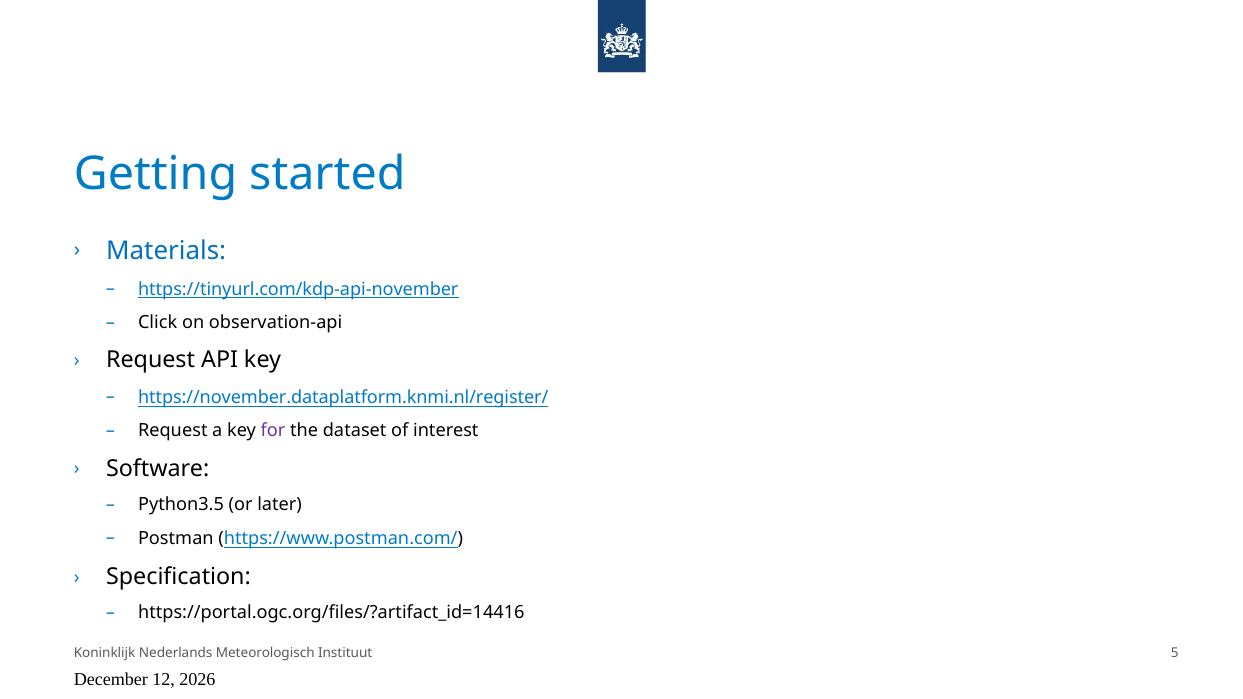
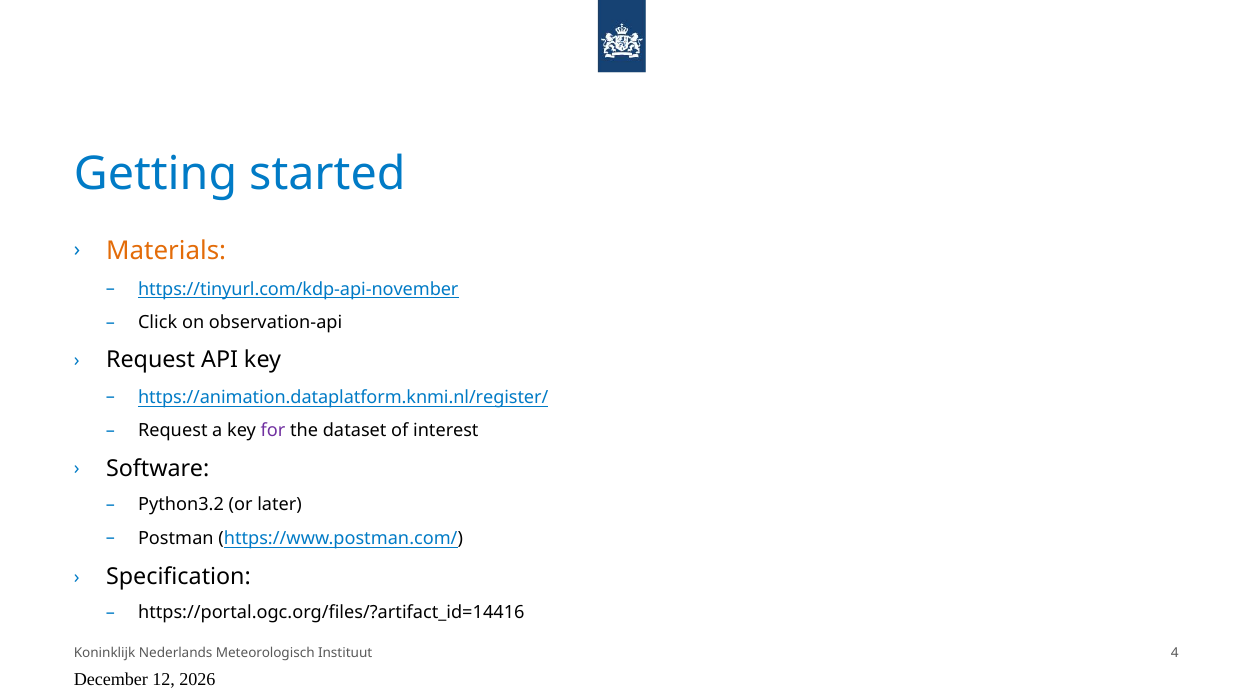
Materials colour: blue -> orange
https://november.dataplatform.knmi.nl/register/: https://november.dataplatform.knmi.nl/register/ -> https://animation.dataplatform.knmi.nl/register/
Python3.5: Python3.5 -> Python3.2
5: 5 -> 4
